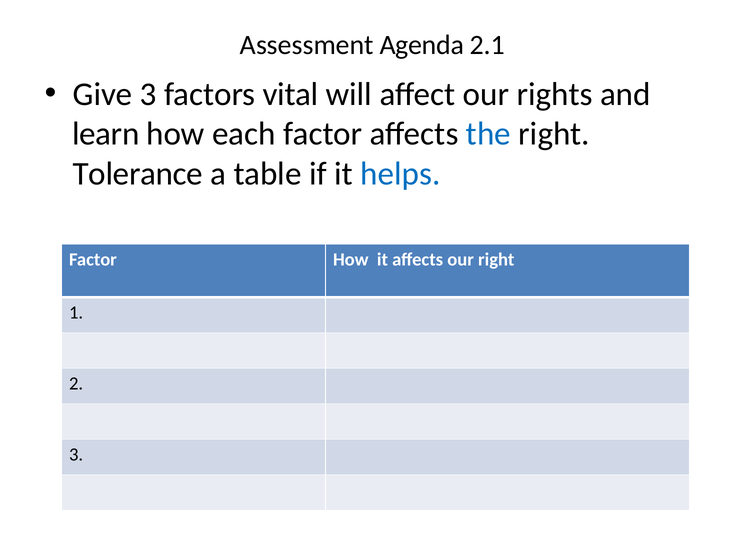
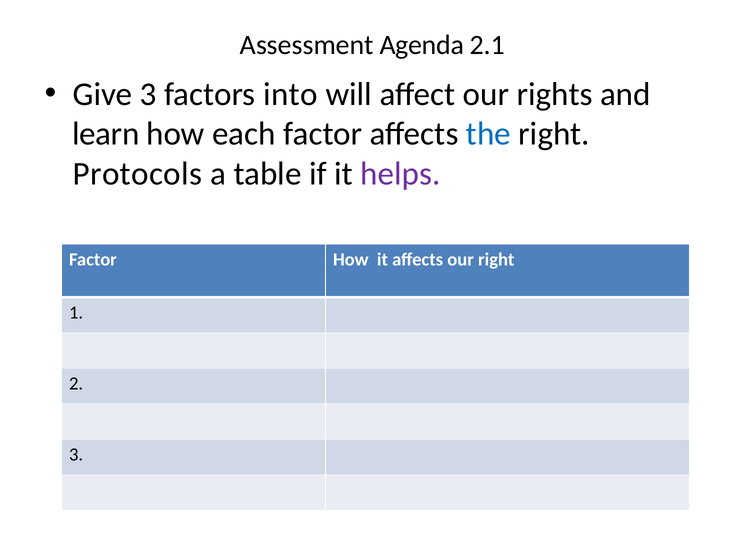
vital: vital -> into
Tolerance: Tolerance -> Protocols
helps colour: blue -> purple
